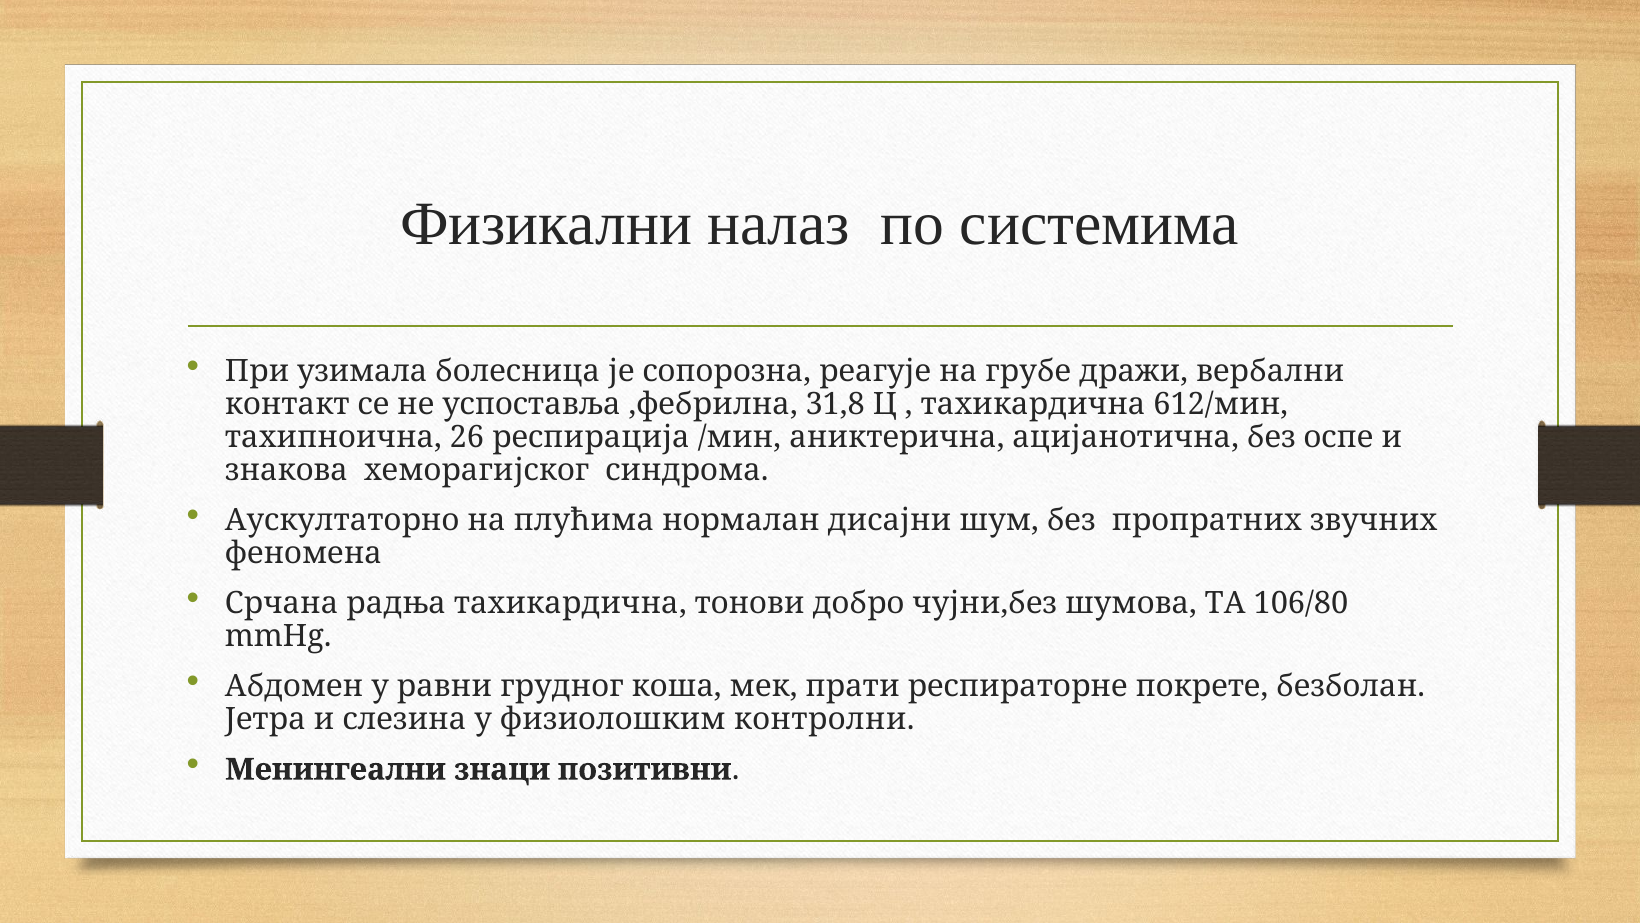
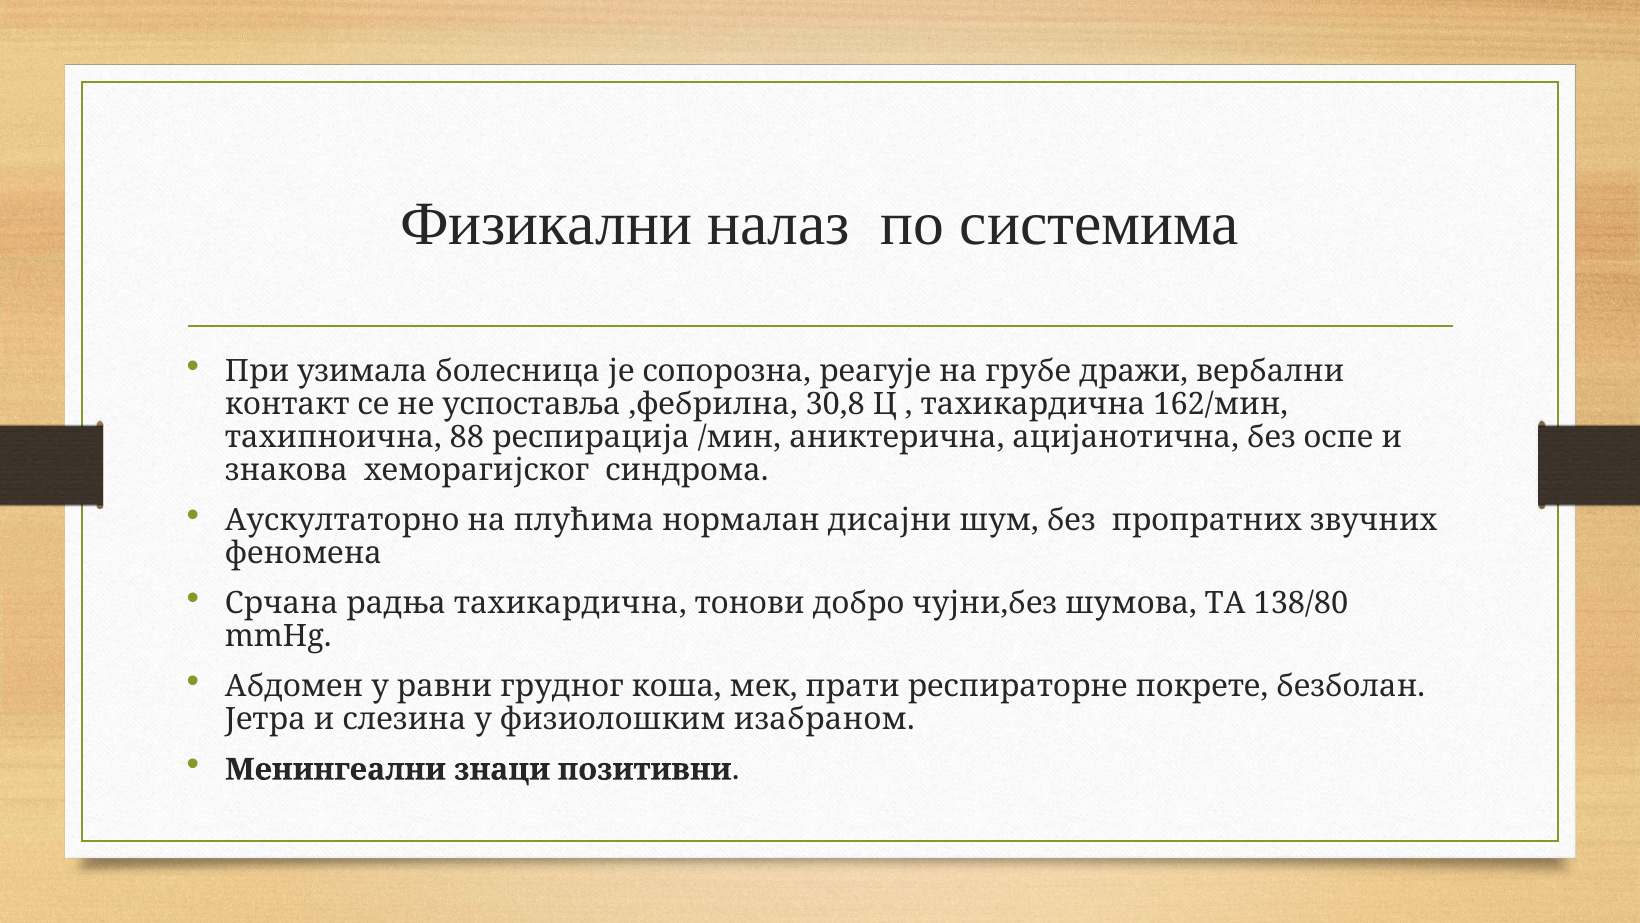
31,8: 31,8 -> 30,8
612/мин: 612/мин -> 162/мин
26: 26 -> 88
106/80: 106/80 -> 138/80
контролни: контролни -> изабраном
